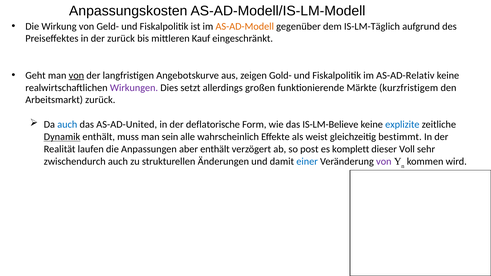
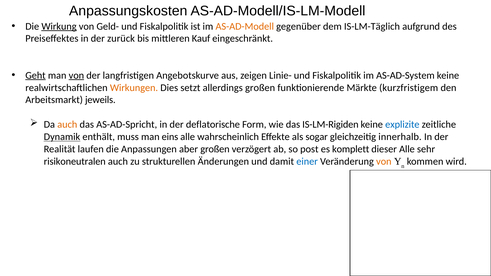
Wirkung underline: none -> present
Geht underline: none -> present
Gold-: Gold- -> Linie-
AS-AD-Relativ: AS-AD-Relativ -> AS-AD-System
Wirkungen colour: purple -> orange
Arbeitsmarkt zurück: zurück -> jeweils
auch at (67, 125) colour: blue -> orange
AS-AD-United: AS-AD-United -> AS-AD-Spricht
IS-LM-Believe: IS-LM-Believe -> IS-LM-Rigiden
sein: sein -> eins
weist: weist -> sogar
bestimmt: bestimmt -> innerhalb
aber enthält: enthält -> großen
dieser Voll: Voll -> Alle
zwischendurch: zwischendurch -> risikoneutralen
von at (384, 161) colour: purple -> orange
